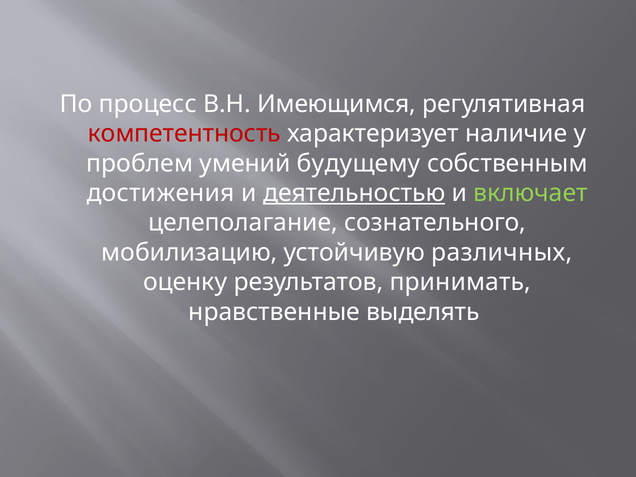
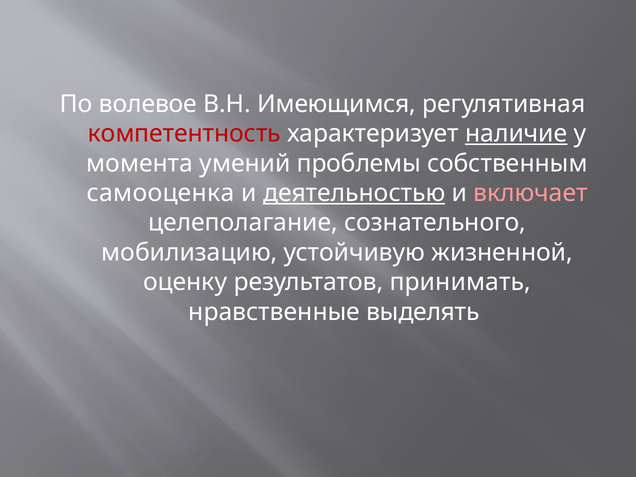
процесс: процесс -> волевое
наличие underline: none -> present
проблем: проблем -> момента
будущему: будущему -> проблемы
достижения: достижения -> самооценка
включает colour: light green -> pink
различных: различных -> жизненной
